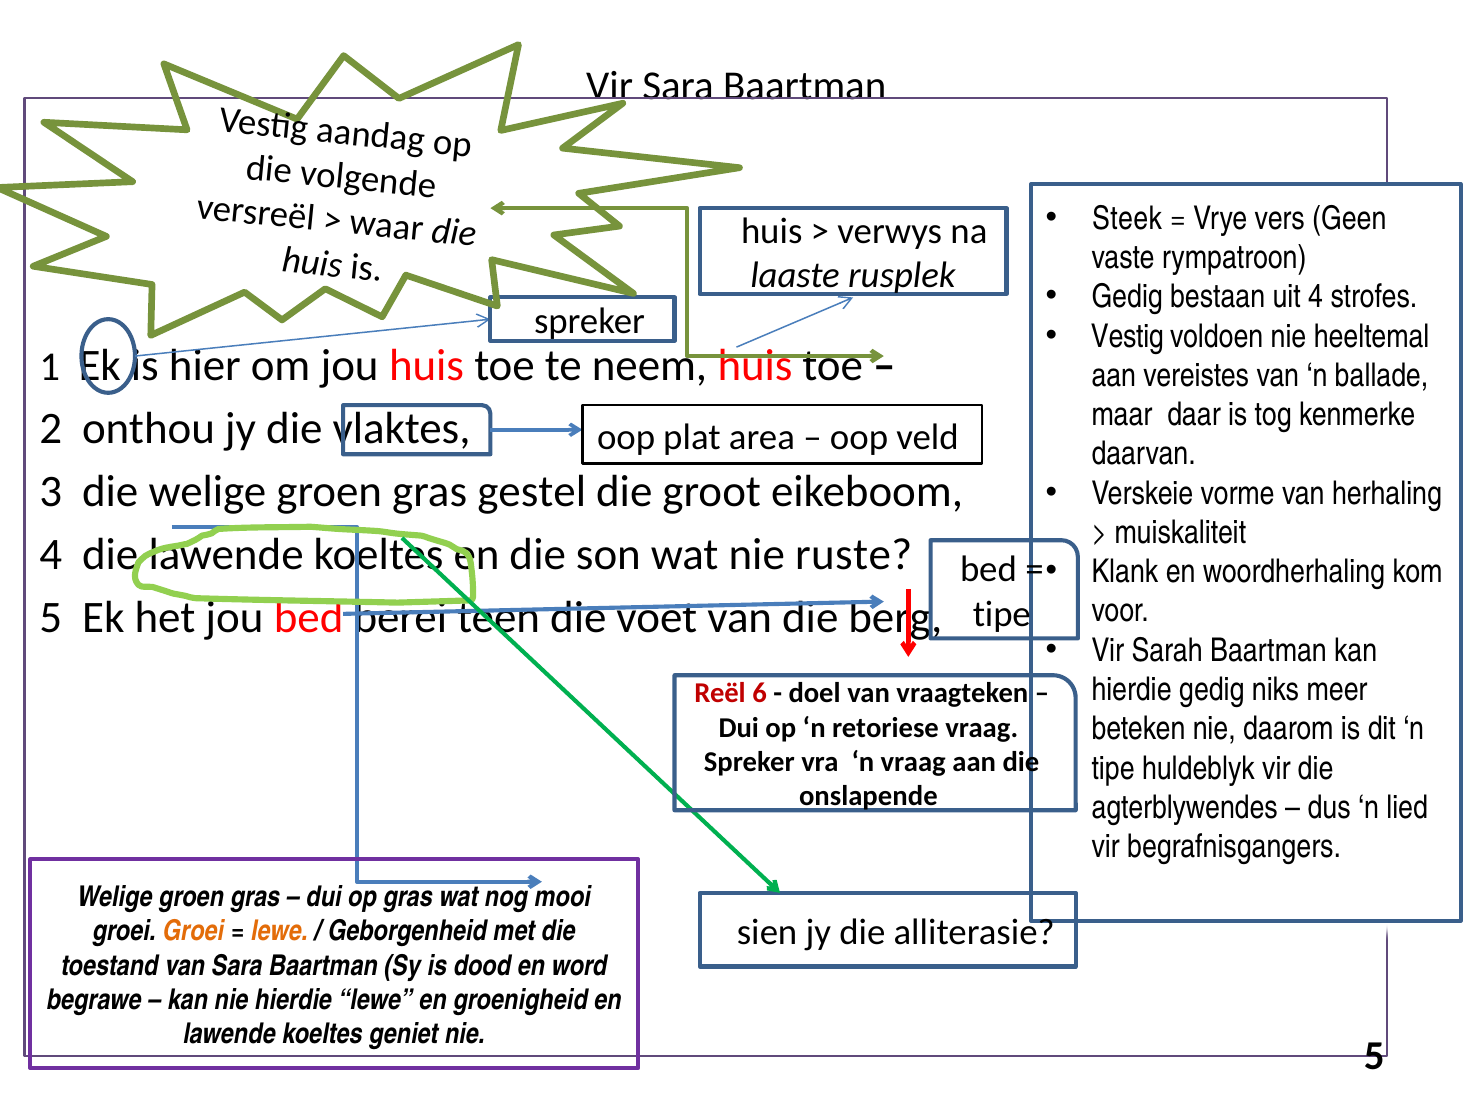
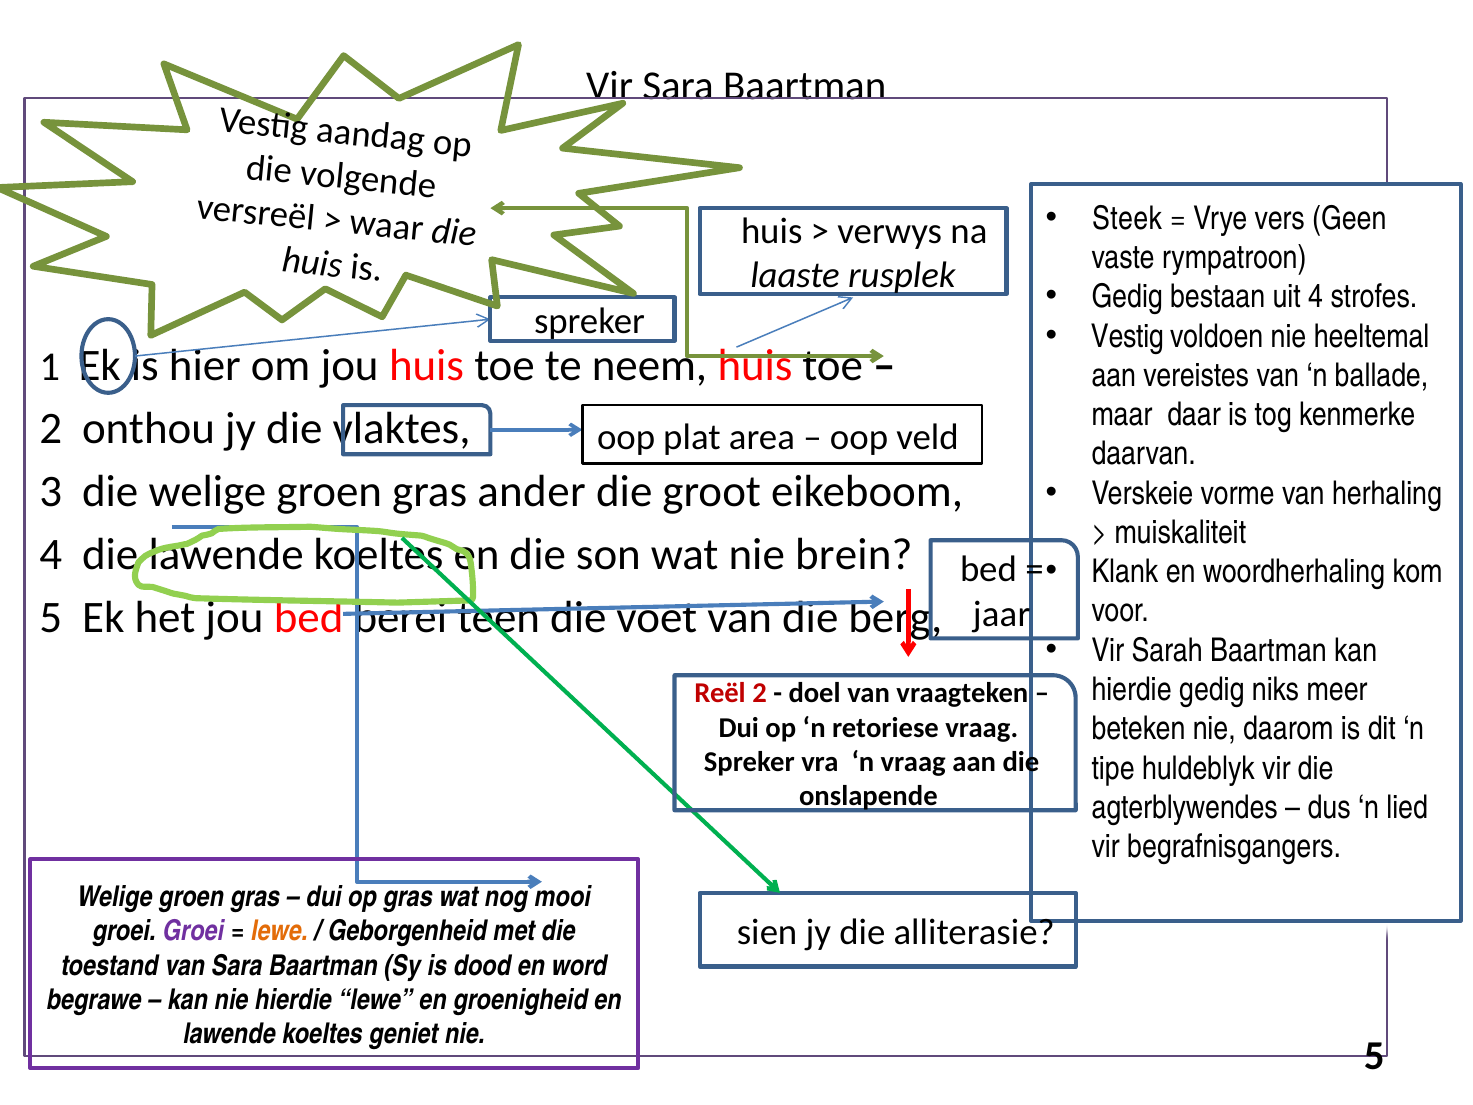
gestel: gestel -> ander
ruste: ruste -> brein
tipe at (1002, 614): tipe -> jaar
Reël 6: 6 -> 2
Groei at (193, 931) colour: orange -> purple
